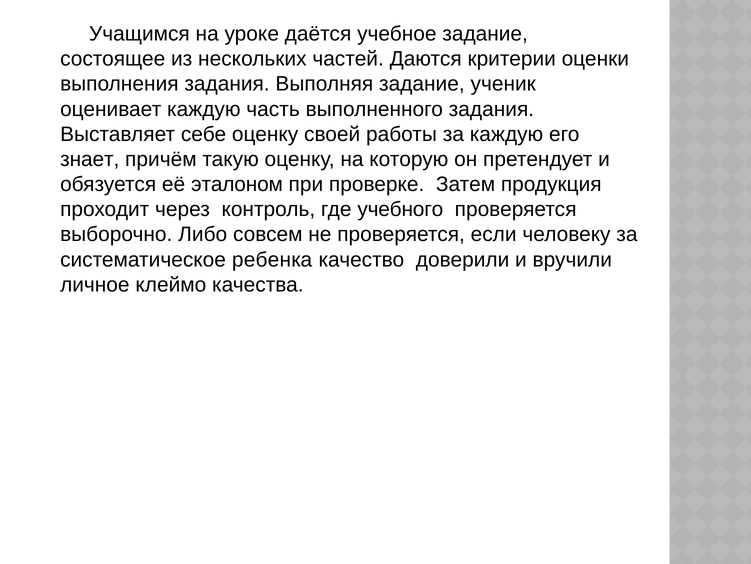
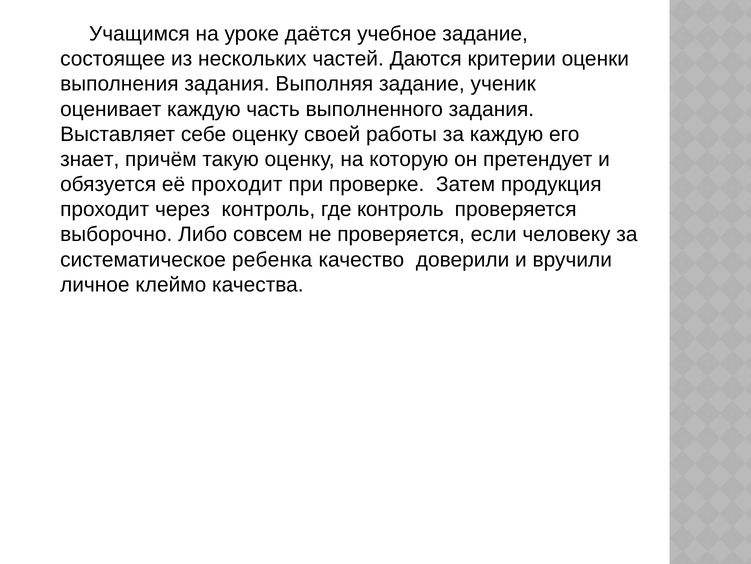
её эталоном: эталоном -> проходит
где учебного: учебного -> контроль
